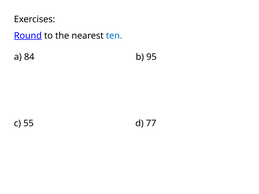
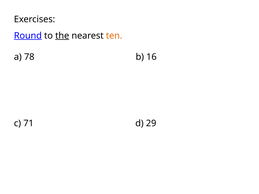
the underline: none -> present
ten colour: blue -> orange
84: 84 -> 78
95: 95 -> 16
55: 55 -> 71
77: 77 -> 29
